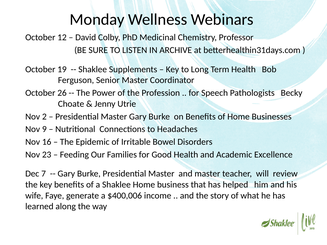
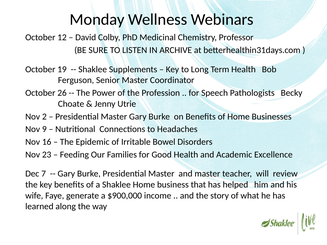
$400,006: $400,006 -> $900,000
